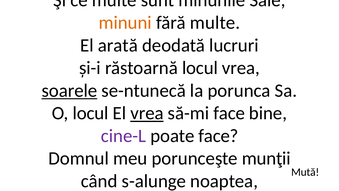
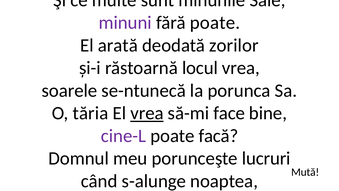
minuni colour: orange -> purple
fără multe: multe -> poate
lucruri: lucruri -> zorilor
soarele underline: present -> none
O locul: locul -> tăria
poate face: face -> facă
munţii: munţii -> lucruri
